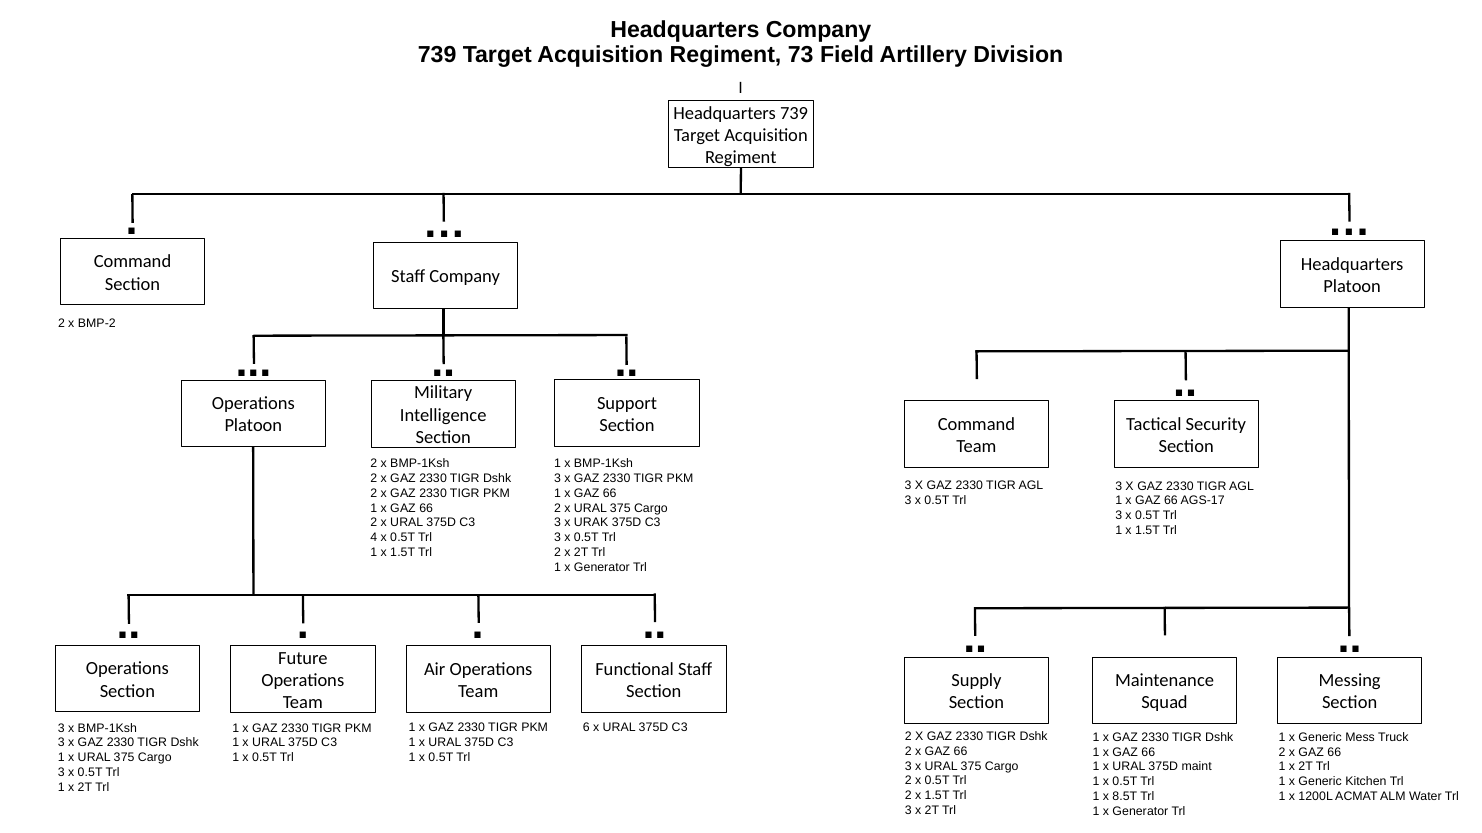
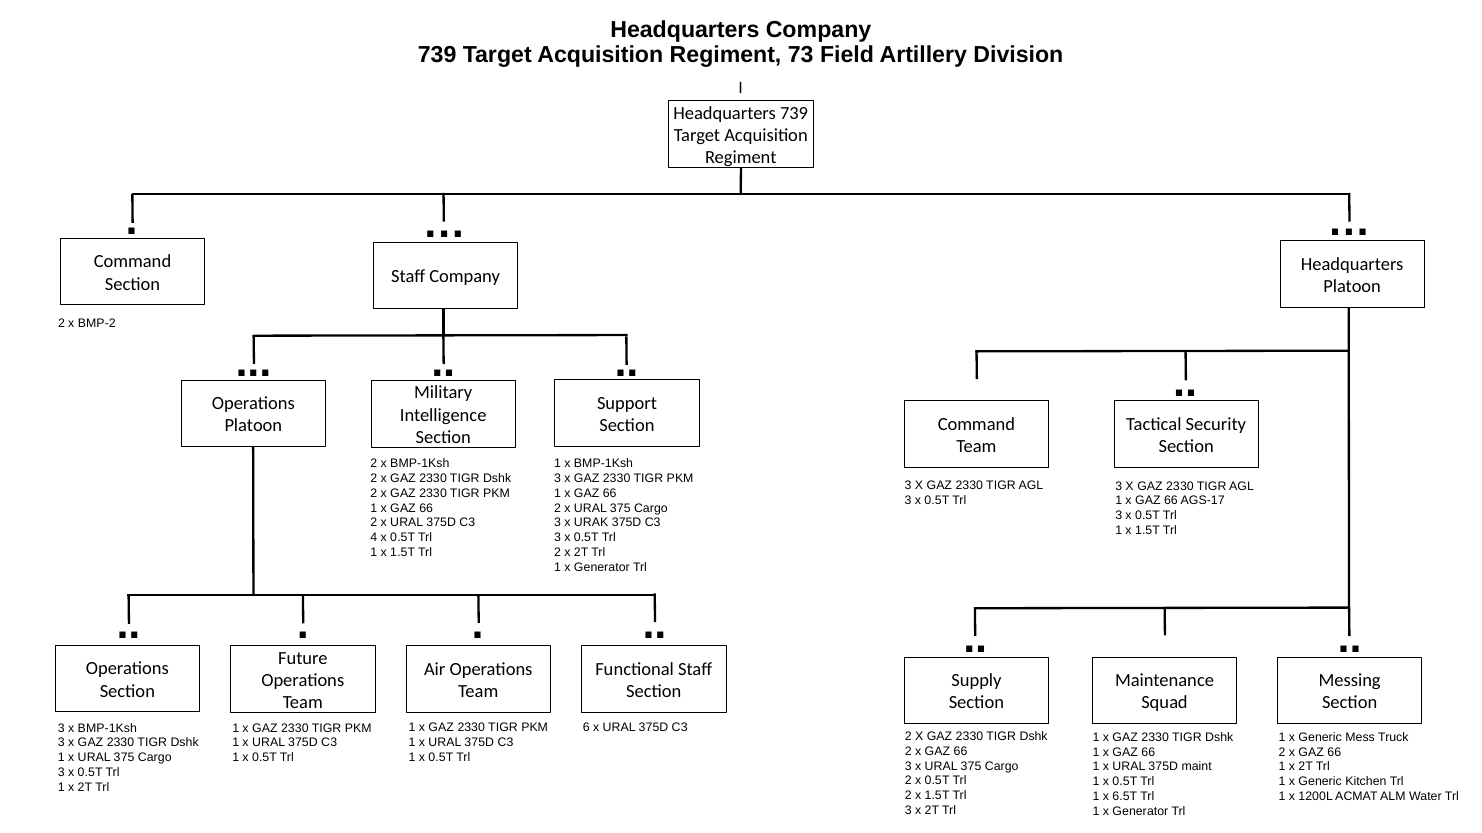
8.5T: 8.5T -> 6.5T
